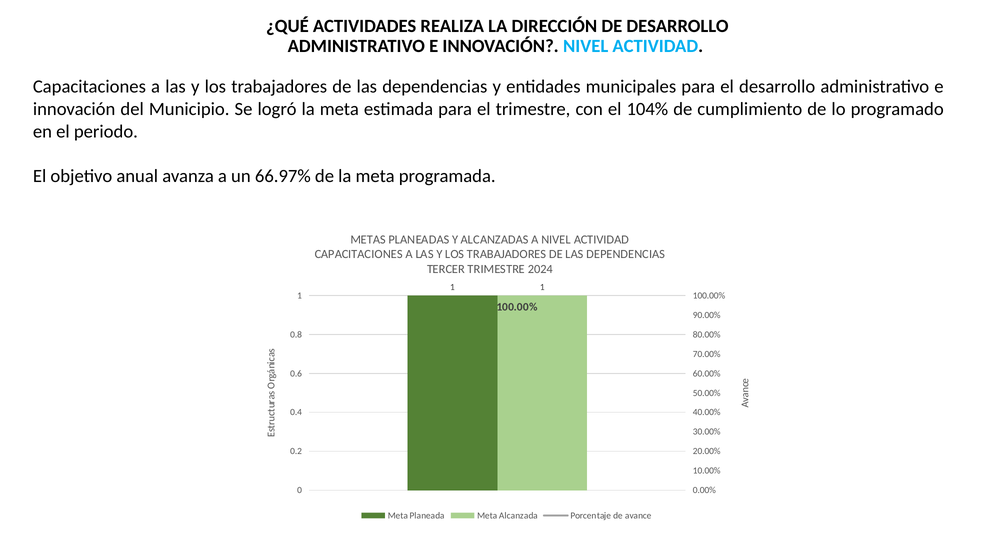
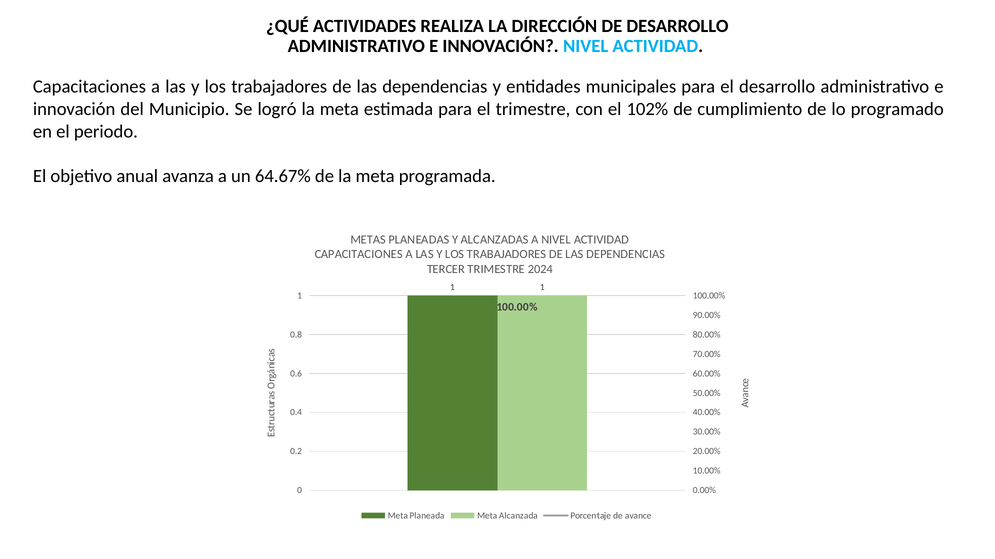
104%: 104% -> 102%
66.97%: 66.97% -> 64.67%
